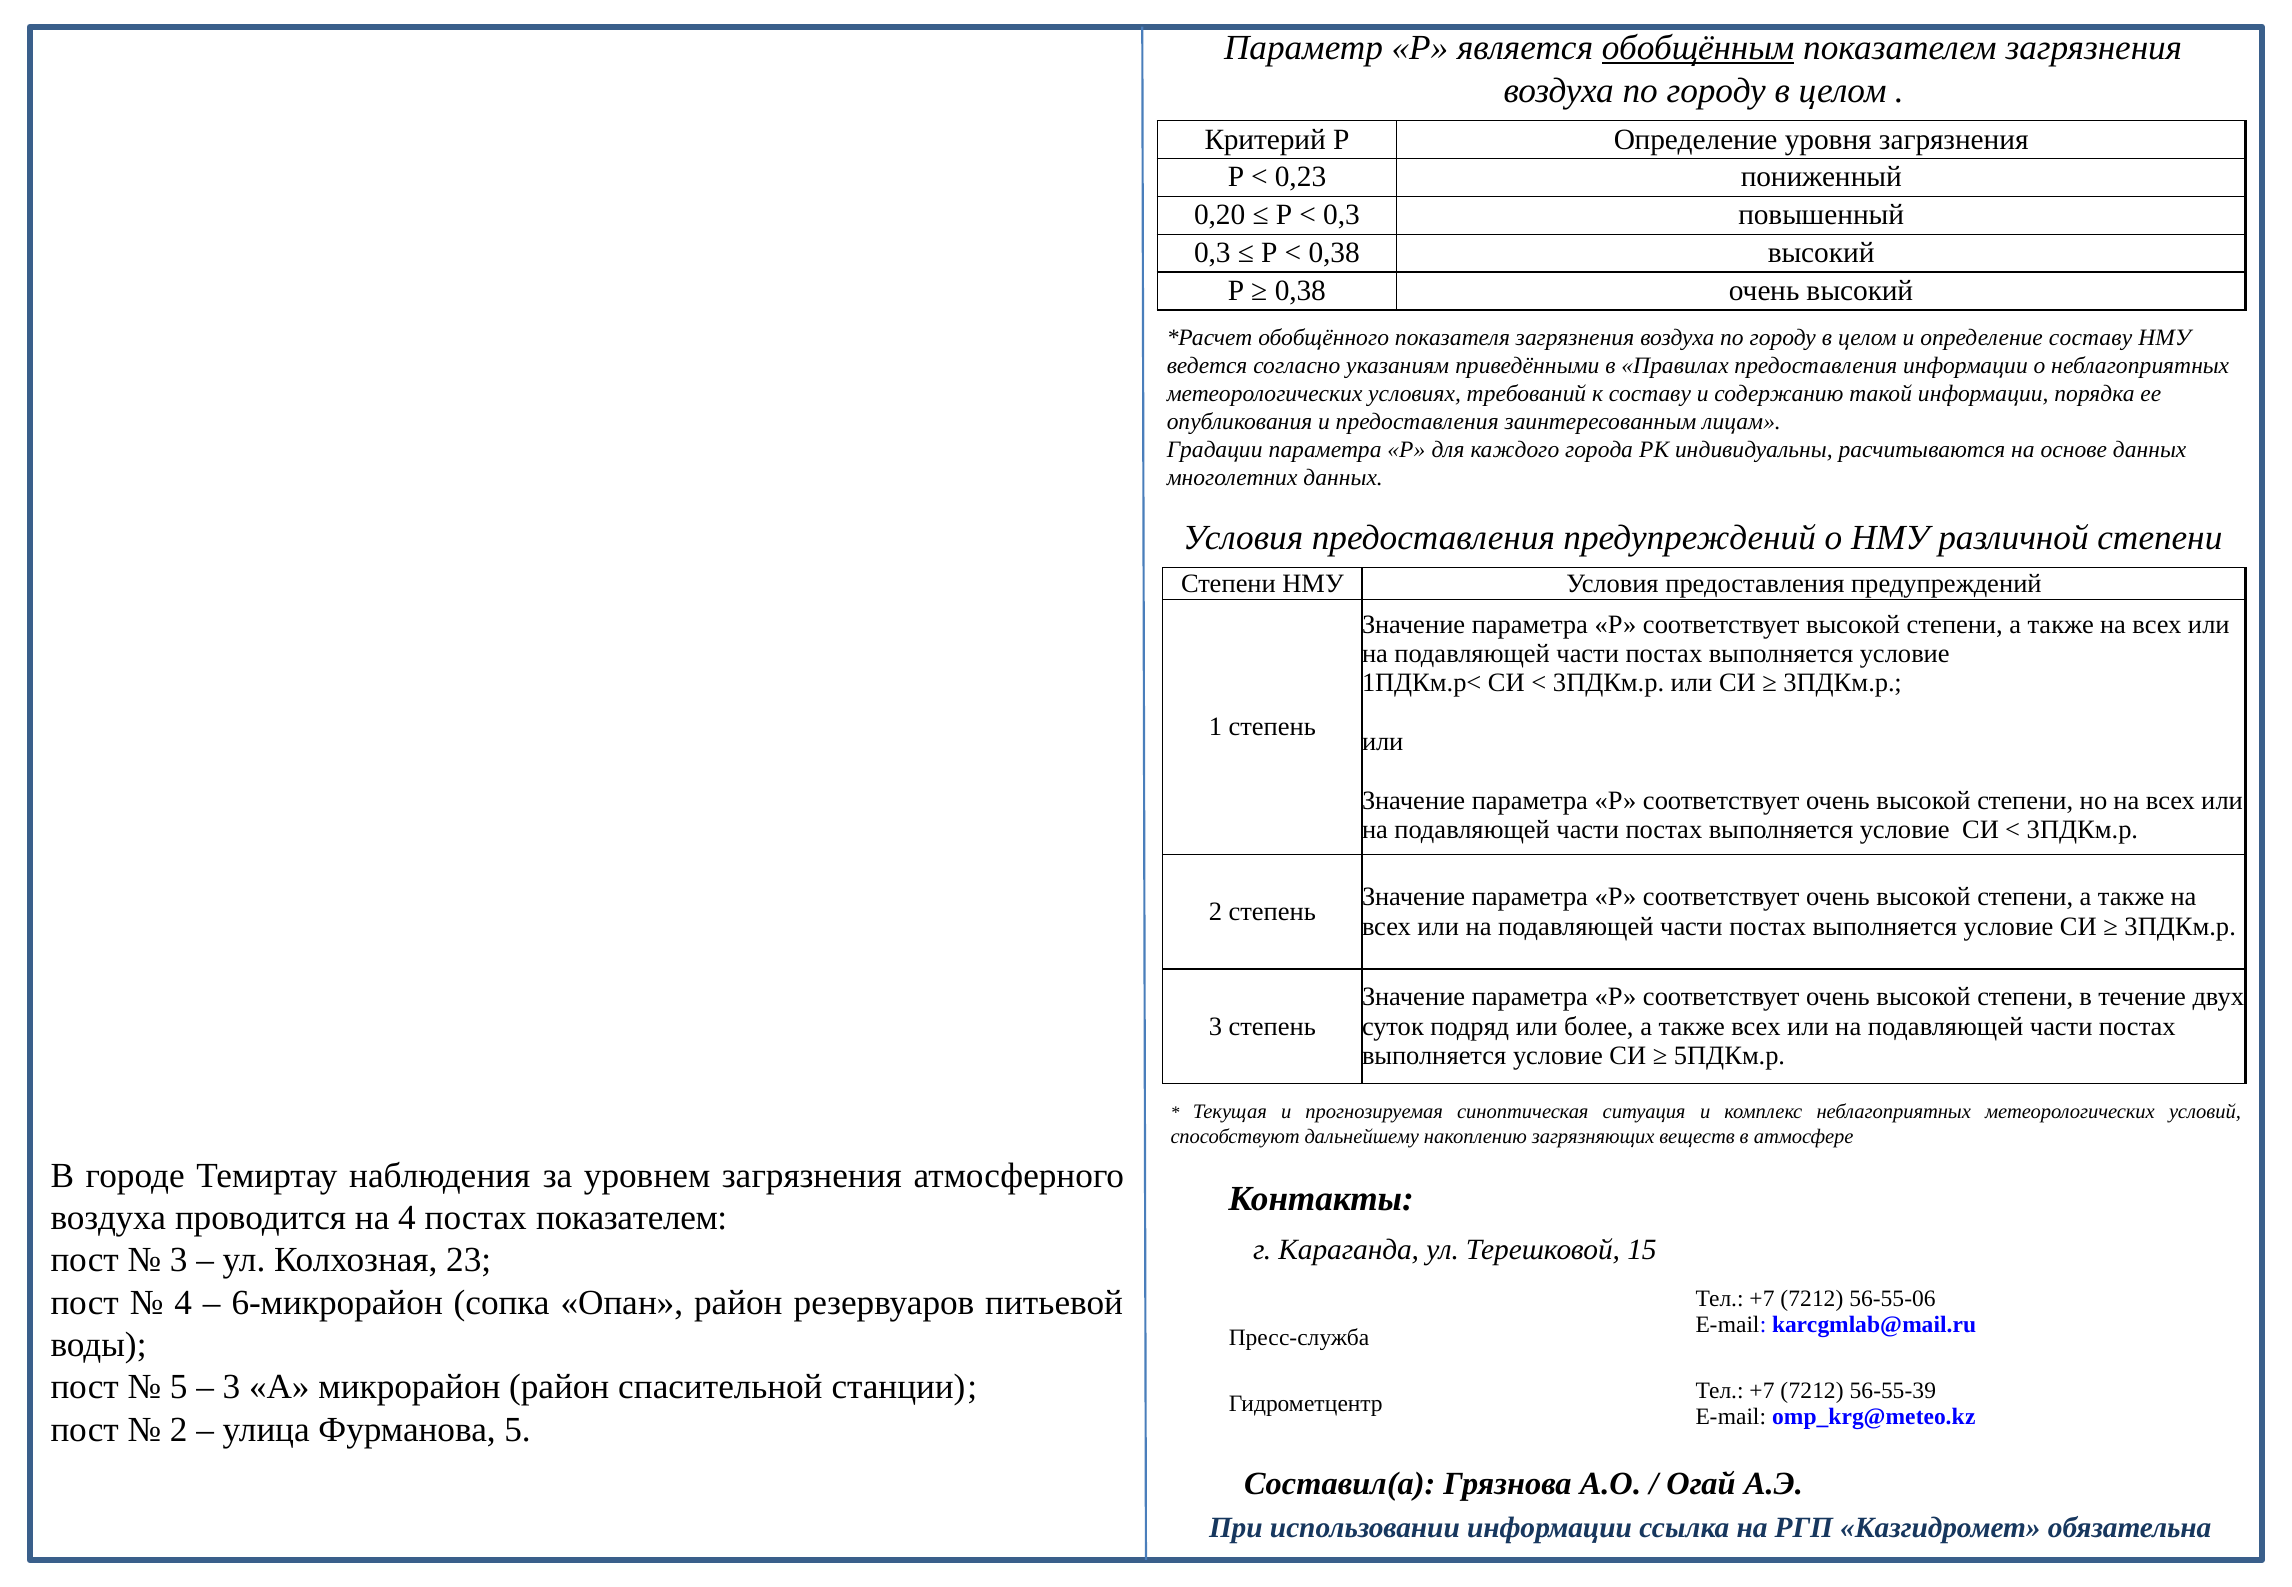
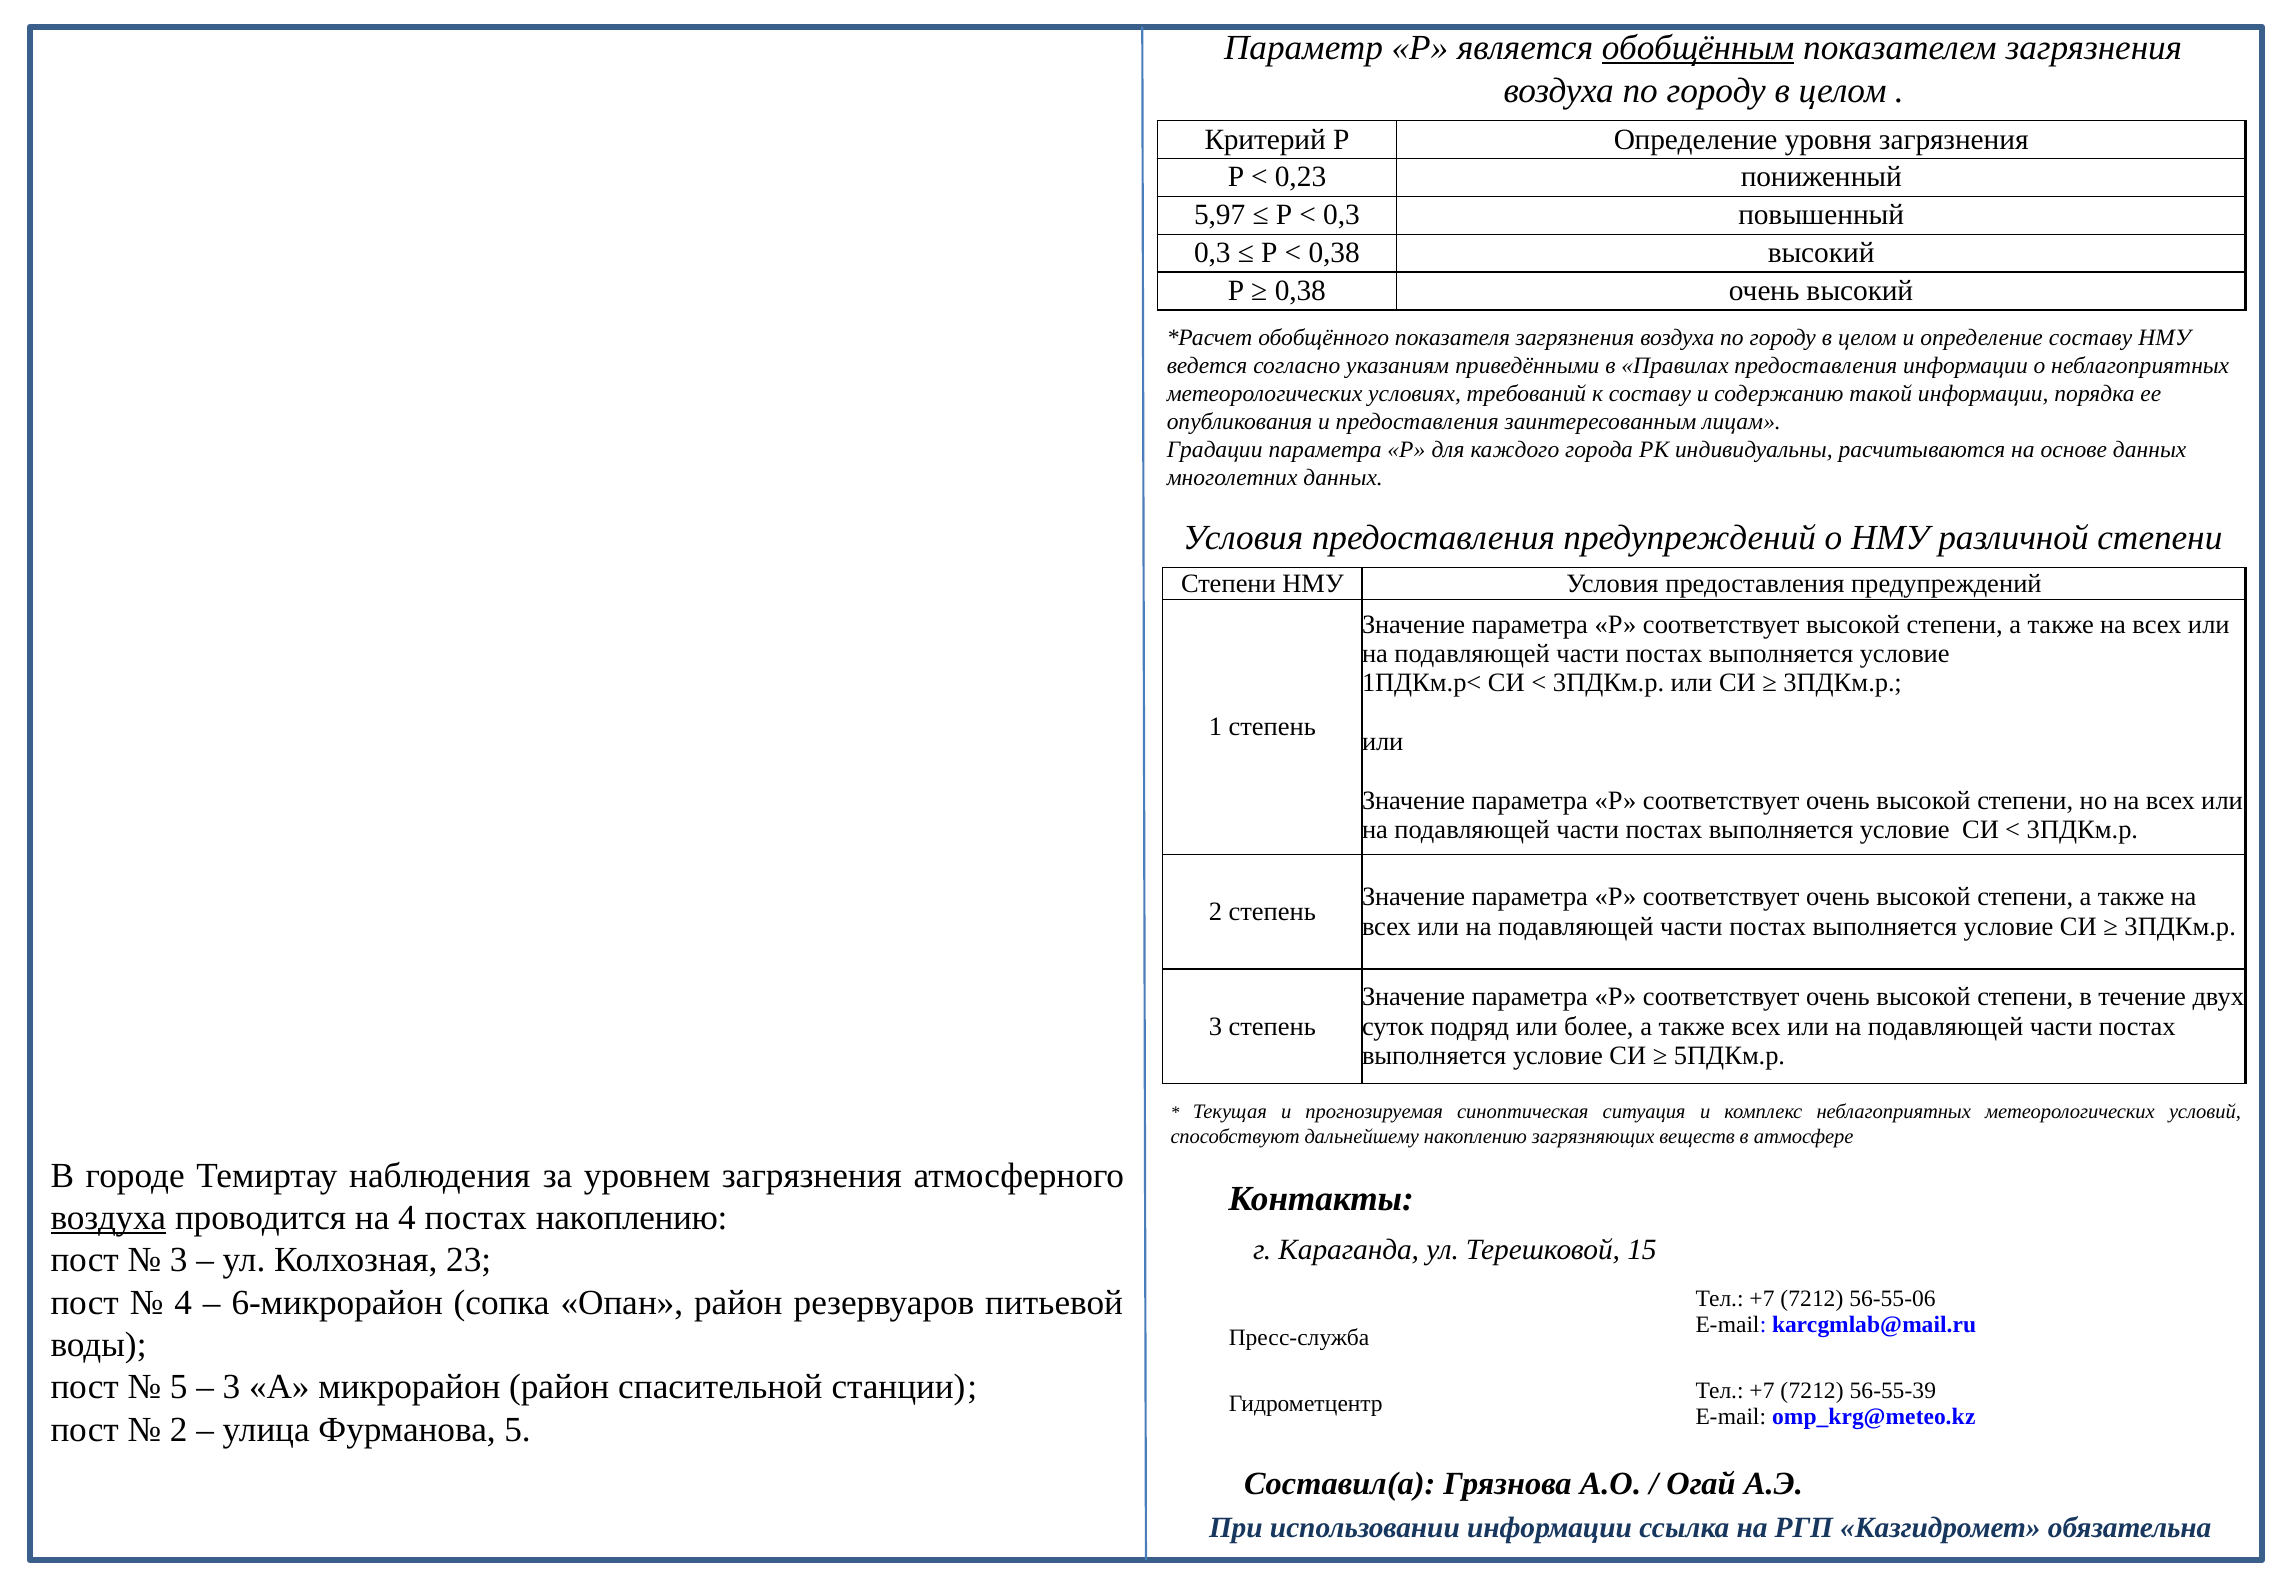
0,20: 0,20 -> 5,97
воздуха at (108, 1218) underline: none -> present
постах показателем: показателем -> накоплению
